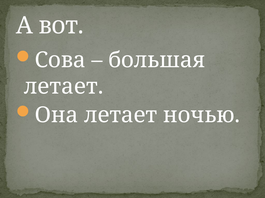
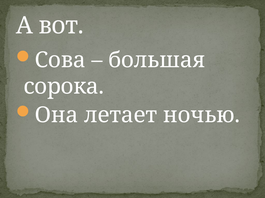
летает at (64, 87): летает -> сорока
